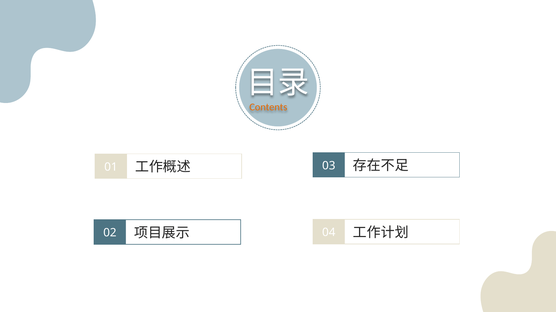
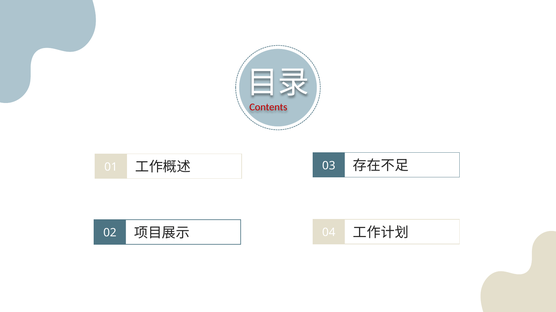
Contents colour: orange -> red
